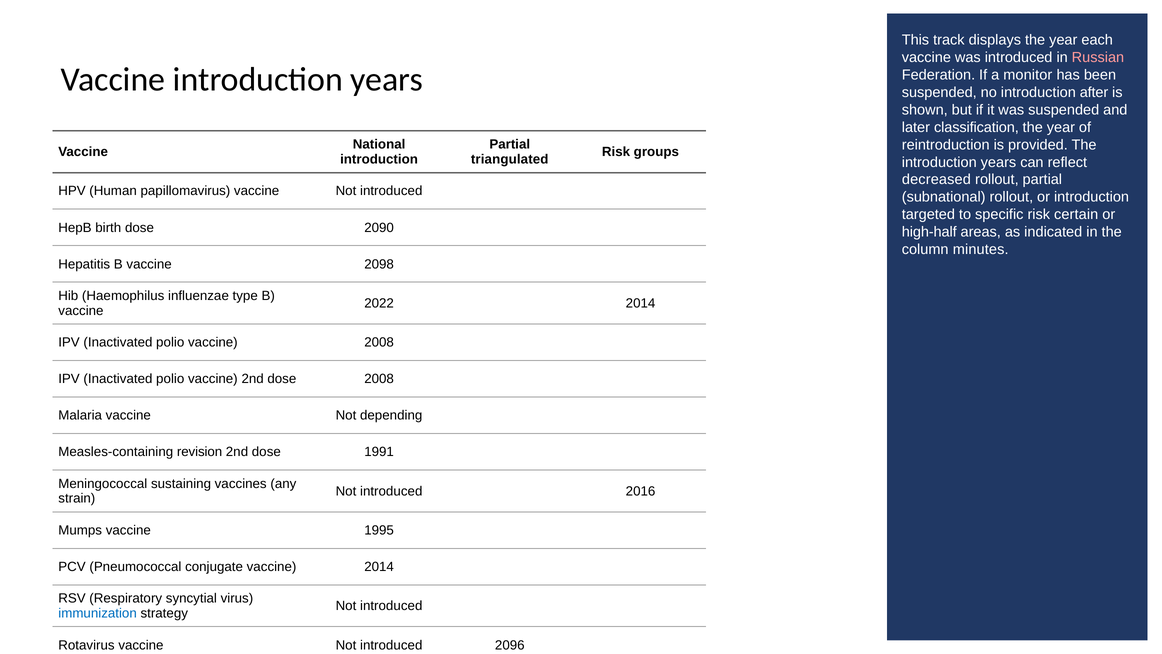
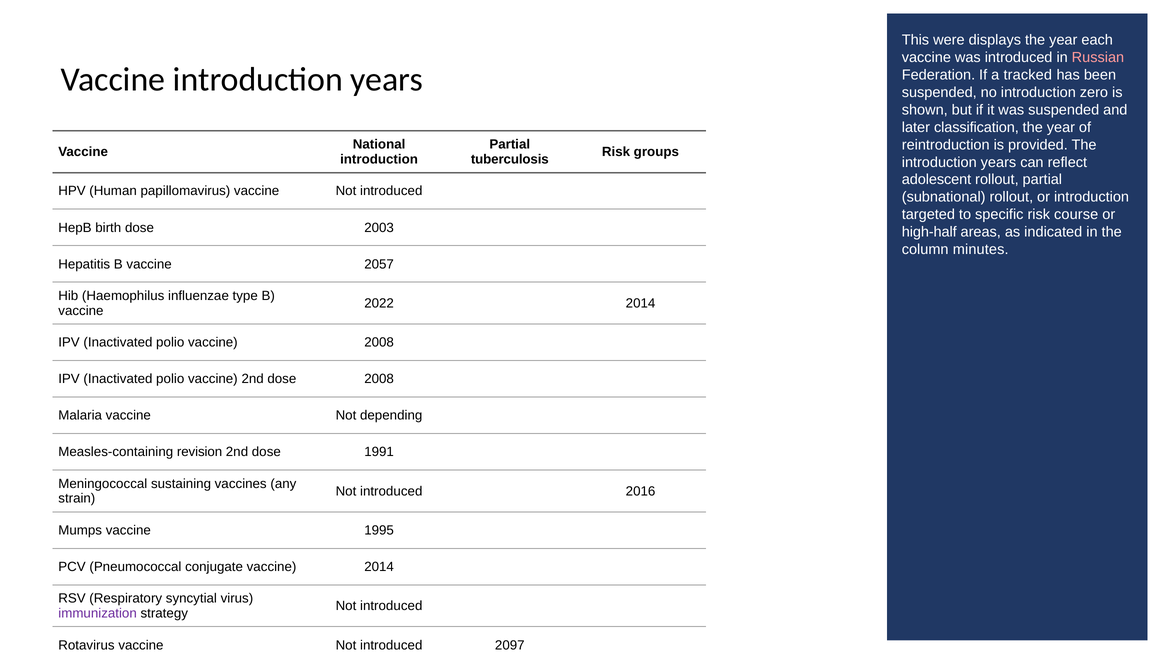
track: track -> were
monitor: monitor -> tracked
after: after -> zero
triangulated: triangulated -> tuberculosis
decreased: decreased -> adolescent
certain: certain -> course
2090: 2090 -> 2003
2098: 2098 -> 2057
immunization colour: blue -> purple
2096: 2096 -> 2097
